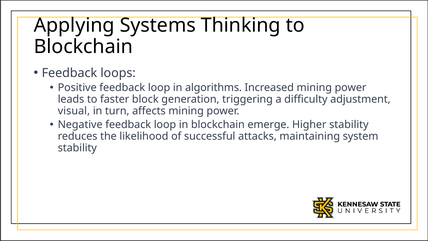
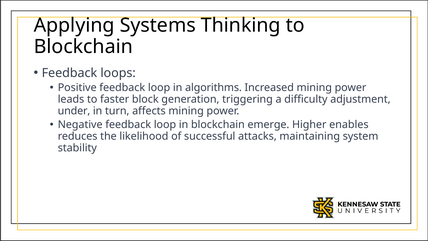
visual: visual -> under
Higher stability: stability -> enables
